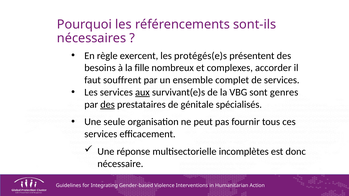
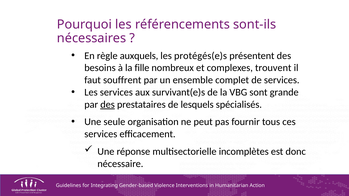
exercent: exercent -> auxquels
accorder: accorder -> trouvent
aux underline: present -> none
genres: genres -> grande
génitale: génitale -> lesquels
